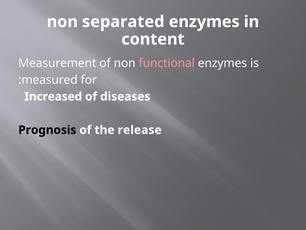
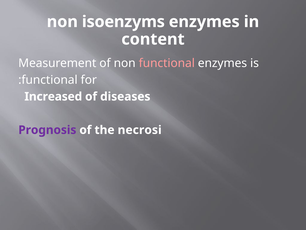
separated: separated -> isoenzyms
measured at (50, 80): measured -> functional
Prognosis colour: black -> purple
release: release -> necrosi
